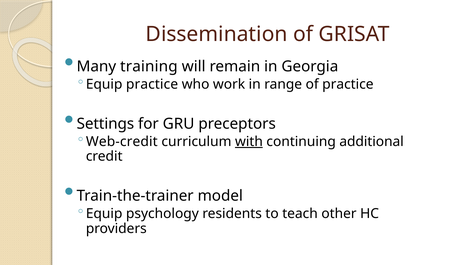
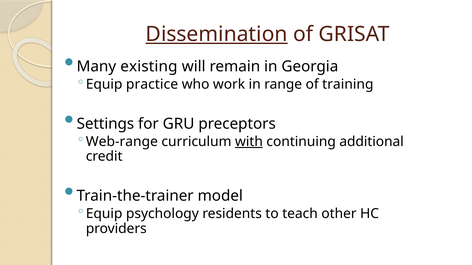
Dissemination underline: none -> present
training: training -> existing
of practice: practice -> training
Web-credit: Web-credit -> Web-range
